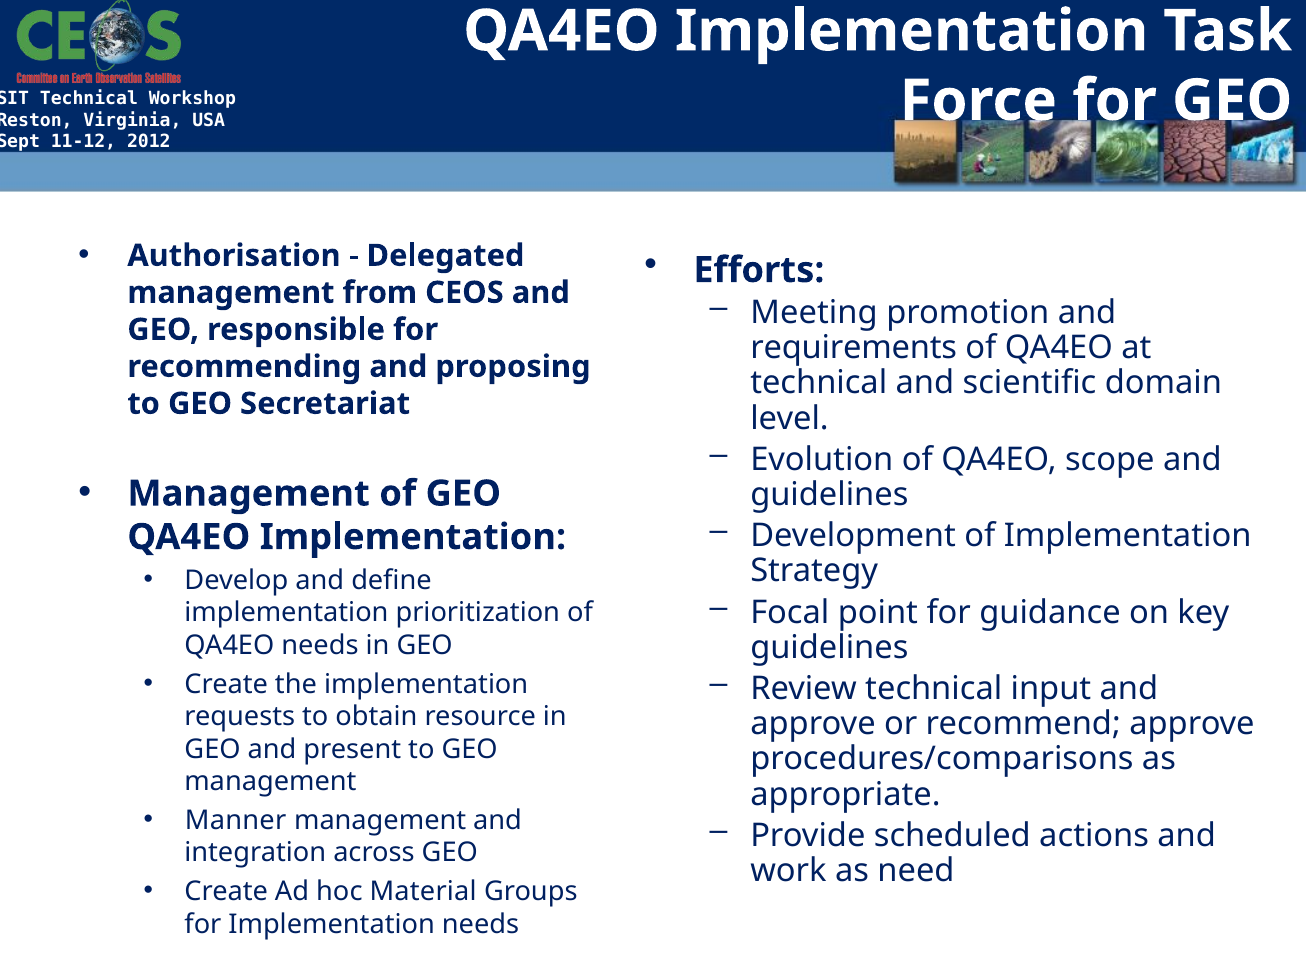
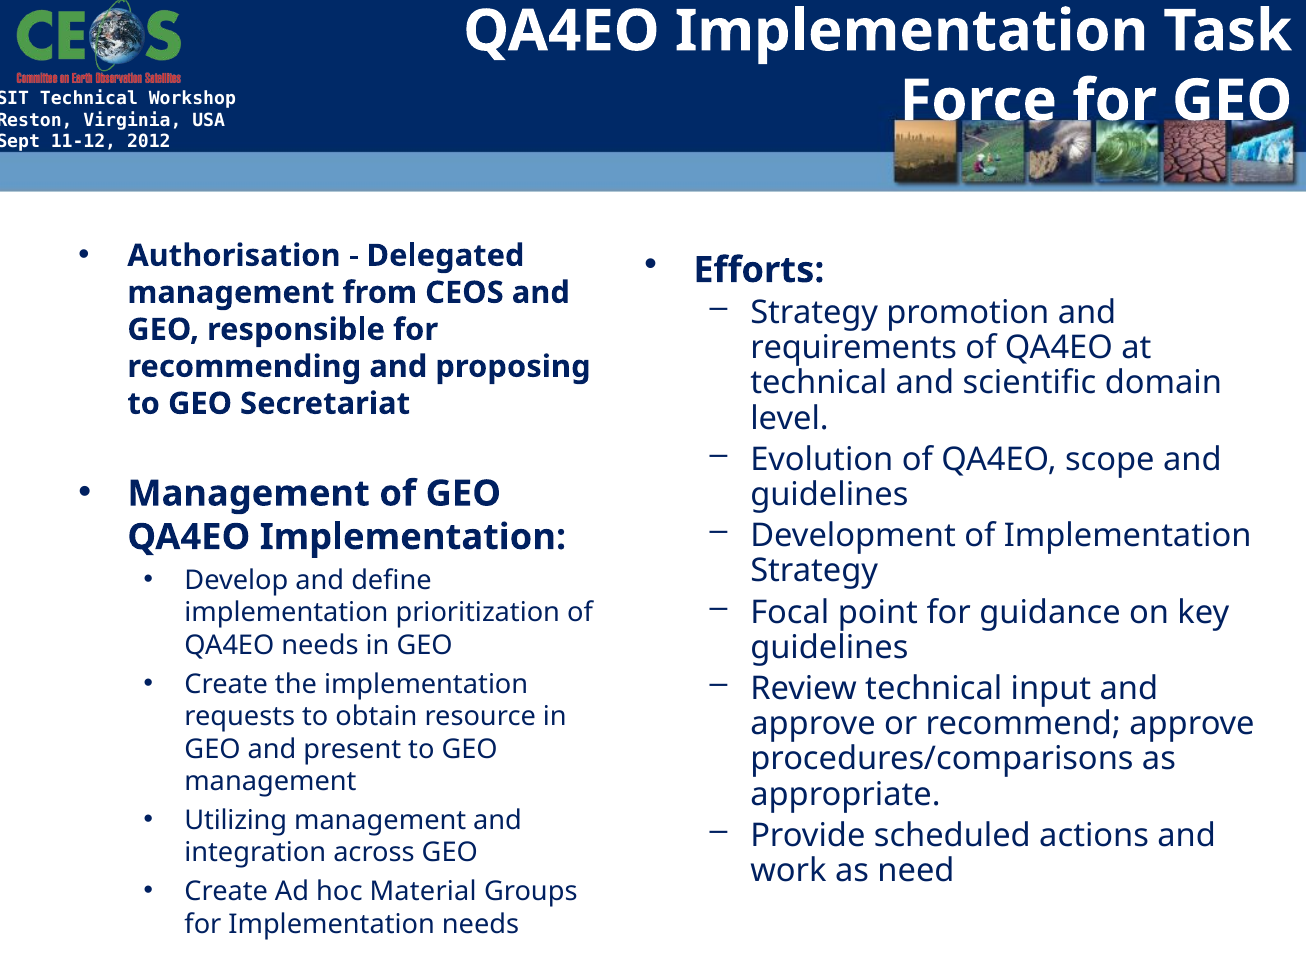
Meeting at (814, 313): Meeting -> Strategy
Manner: Manner -> Utilizing
